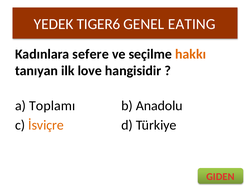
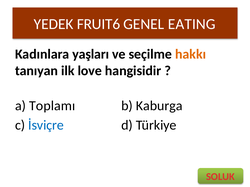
TIGER6: TIGER6 -> FRUIT6
sefere: sefere -> yaşları
Anadolu: Anadolu -> Kaburga
İsviçre colour: orange -> blue
GIDEN: GIDEN -> SOLUK
